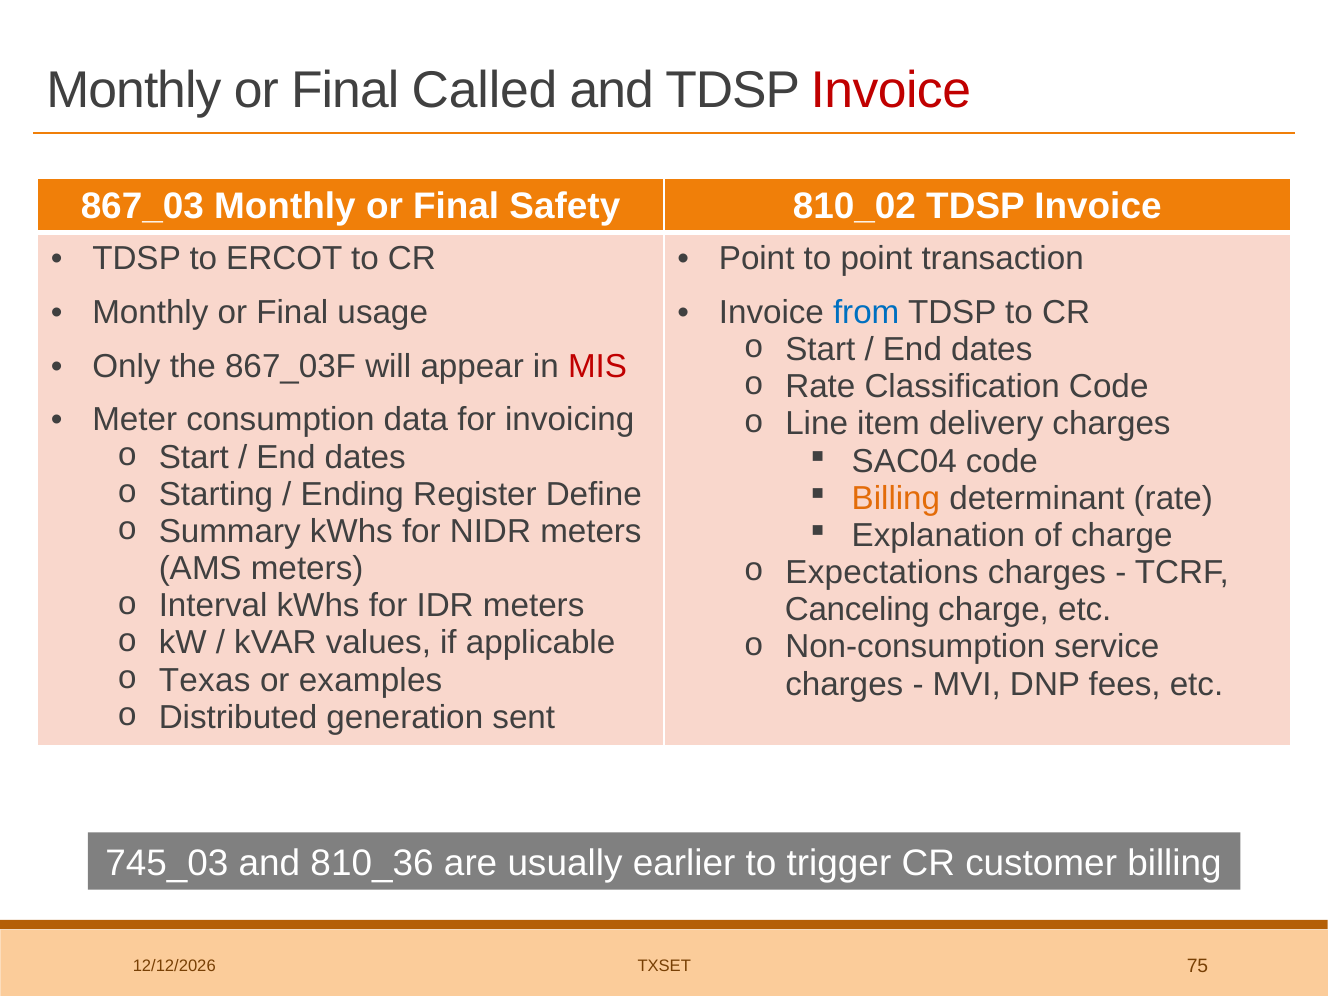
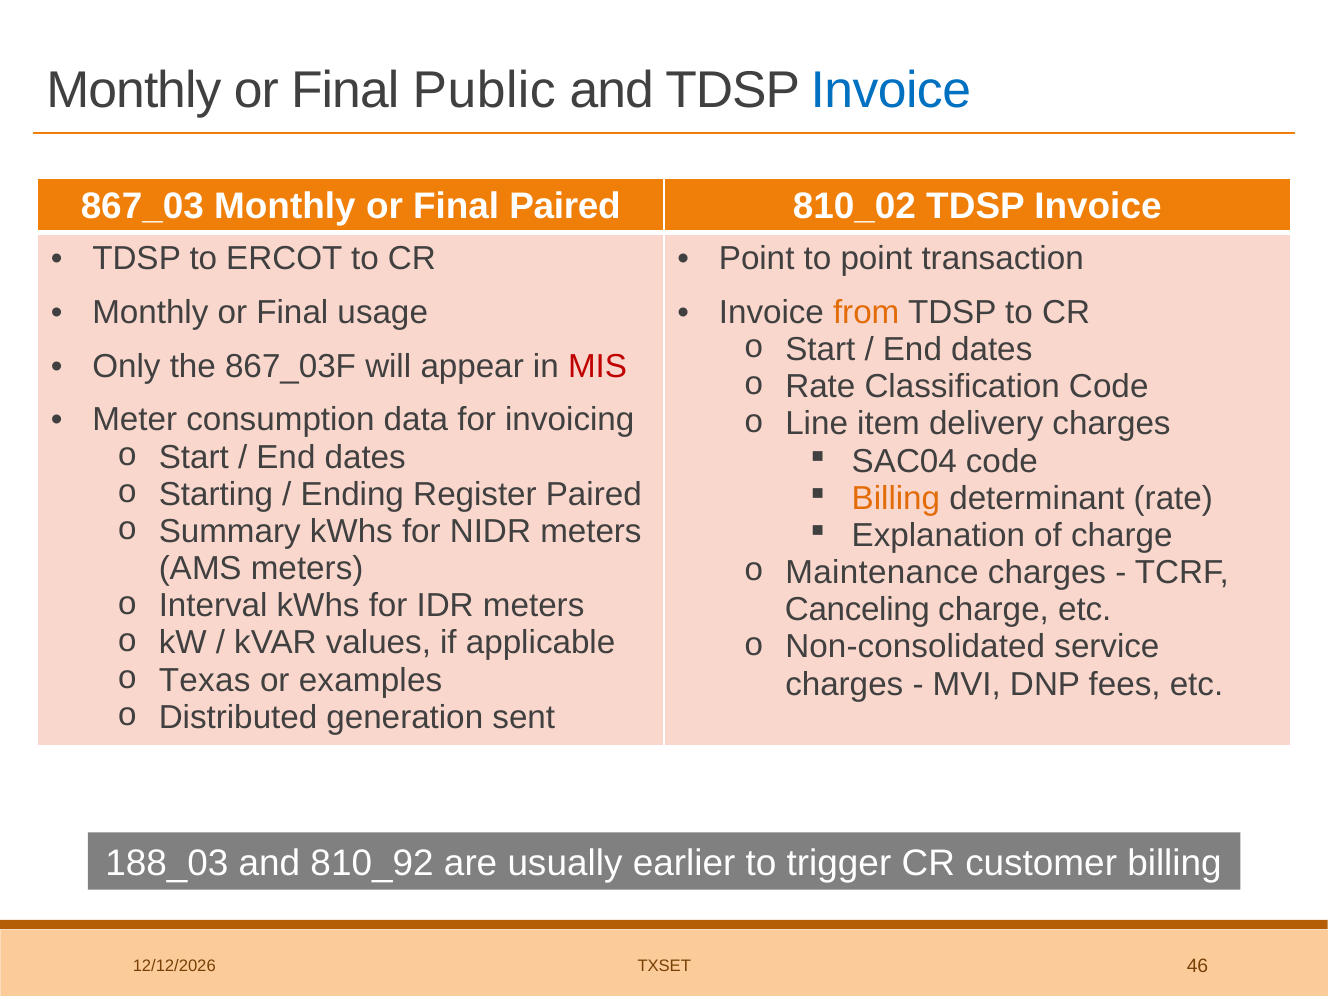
Called: Called -> Public
Invoice at (891, 90) colour: red -> blue
Final Safety: Safety -> Paired
from colour: blue -> orange
Register Define: Define -> Paired
Expectations: Expectations -> Maintenance
Non-consumption: Non-consumption -> Non-consolidated
745_03: 745_03 -> 188_03
810_36: 810_36 -> 810_92
75: 75 -> 46
